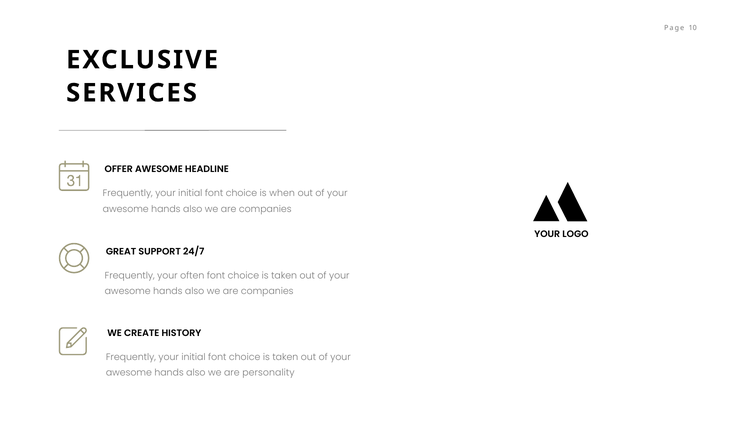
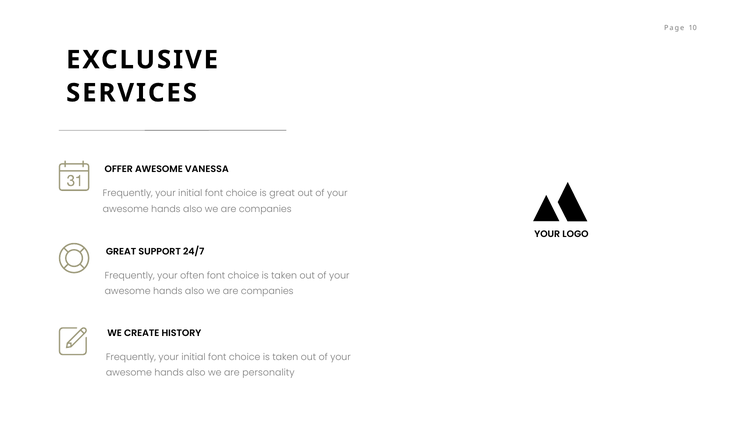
AWESOME HEADLINE: HEADLINE -> VANESSA
is when: when -> great
